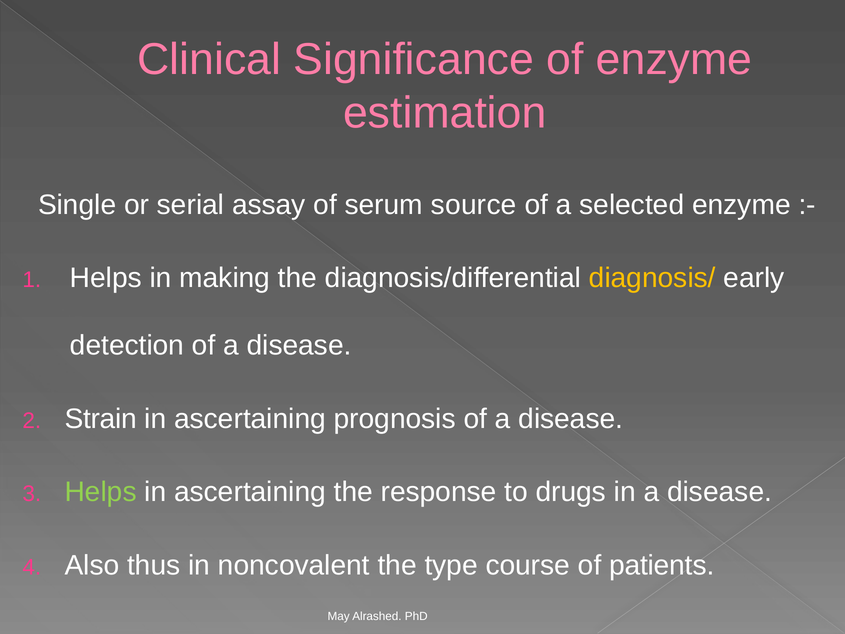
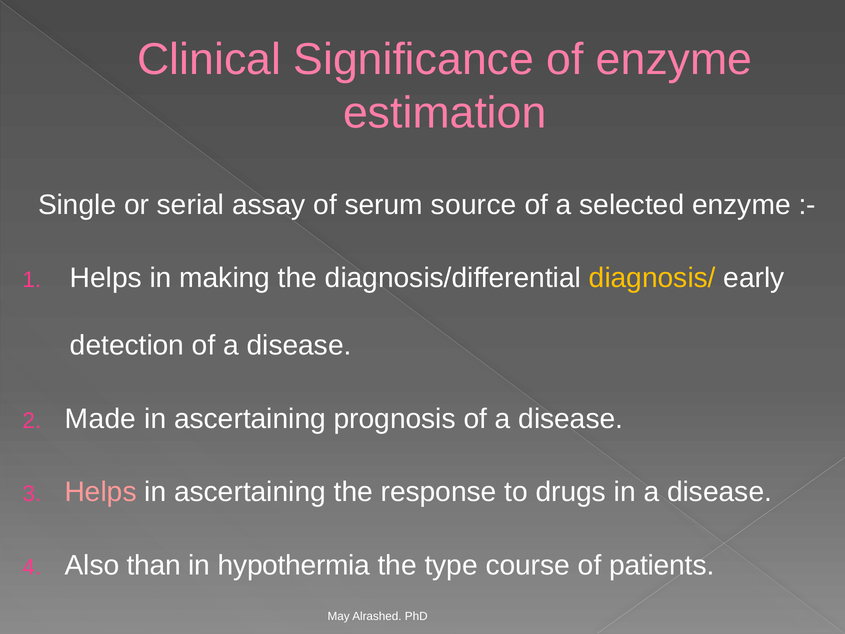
Strain: Strain -> Made
Helps at (101, 492) colour: light green -> pink
thus: thus -> than
noncovalent: noncovalent -> hypothermia
